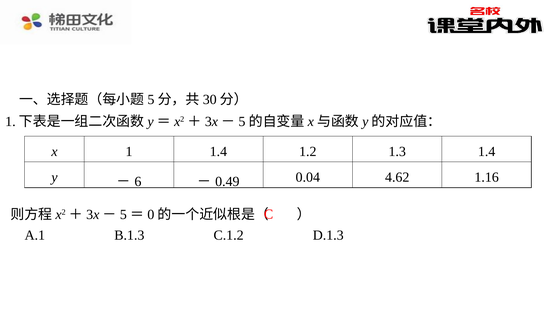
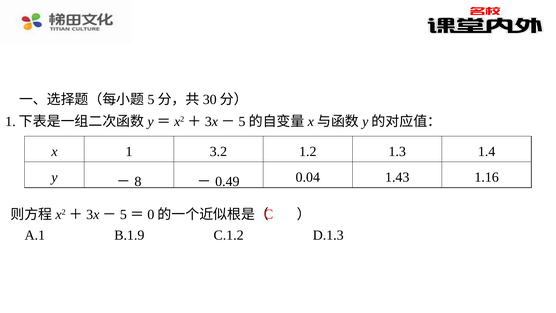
1 1.4: 1.4 -> 3.2
6: 6 -> 8
4.62: 4.62 -> 1.43
B.1.3: B.1.3 -> B.1.9
